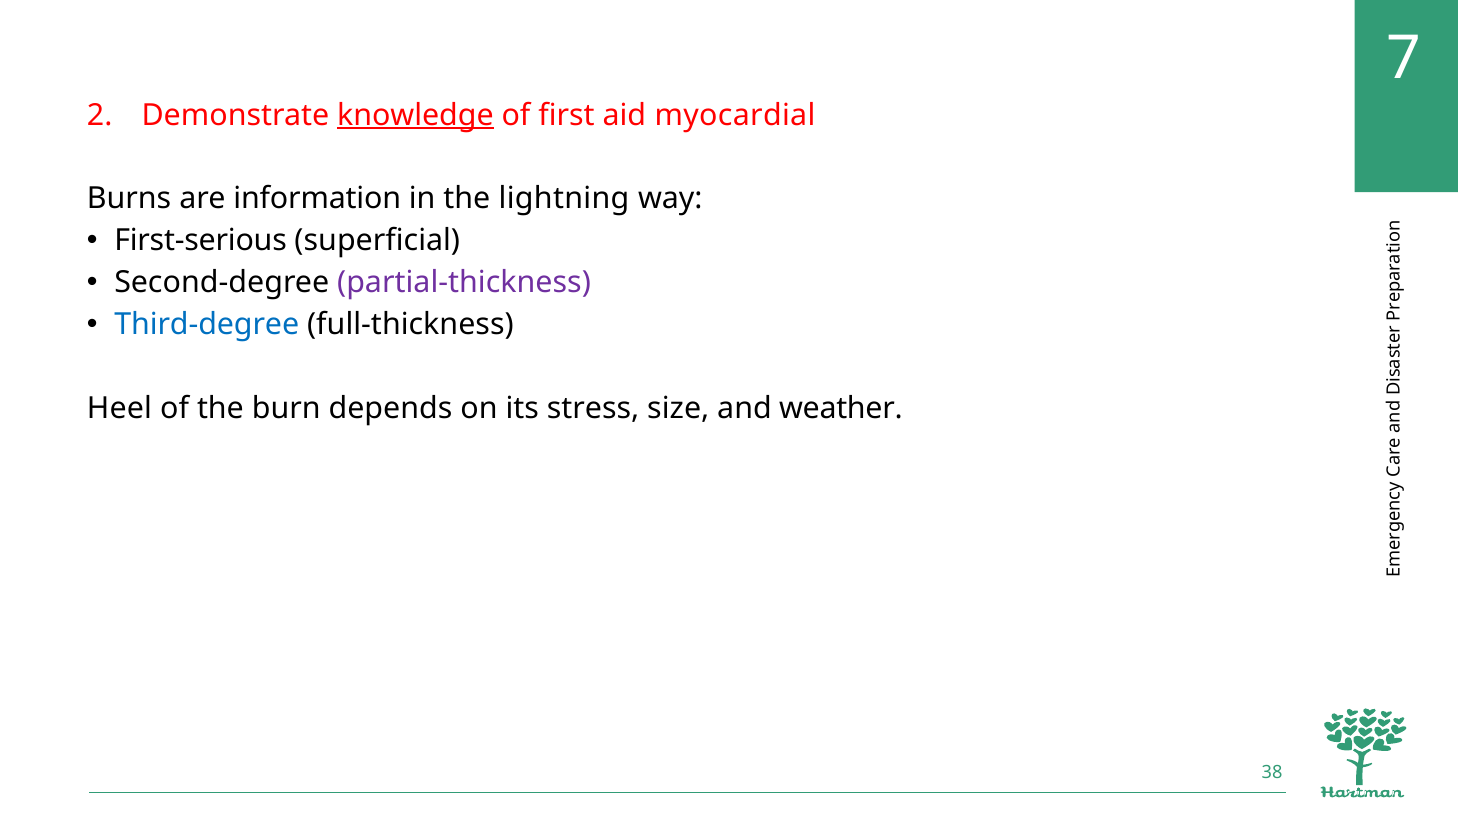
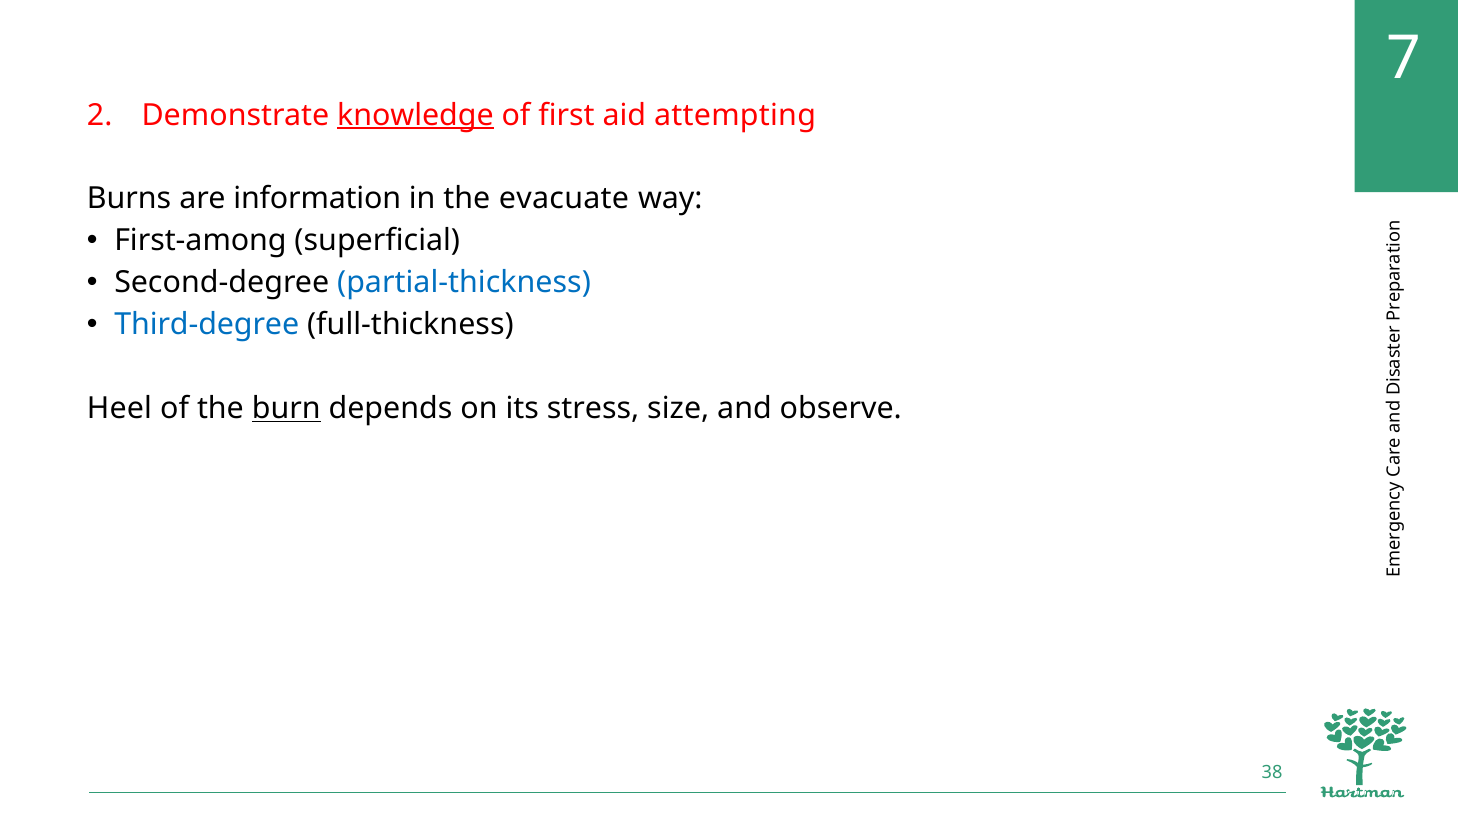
myocardial: myocardial -> attempting
lightning: lightning -> evacuate
First-serious: First-serious -> First-among
partial-thickness colour: purple -> blue
burn underline: none -> present
weather: weather -> observe
